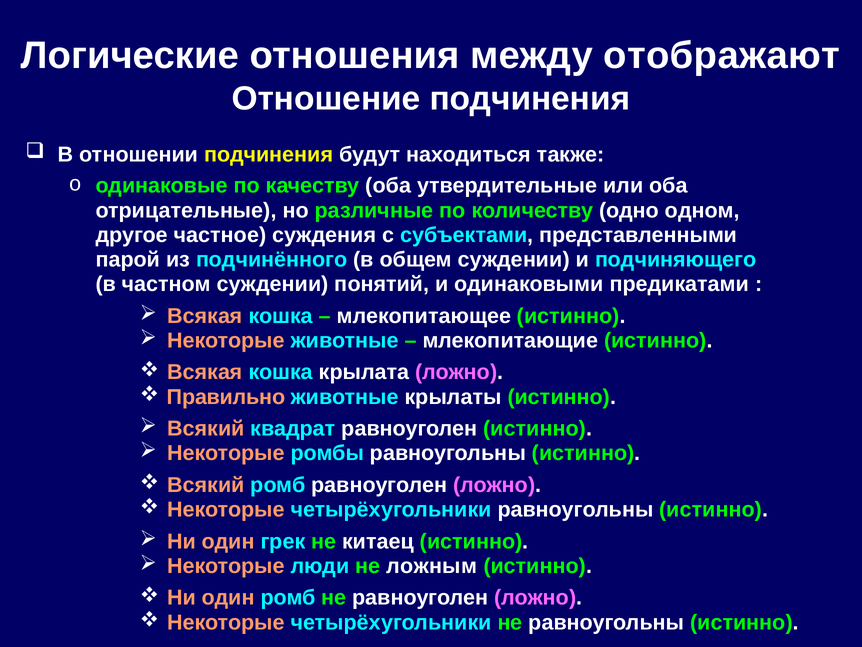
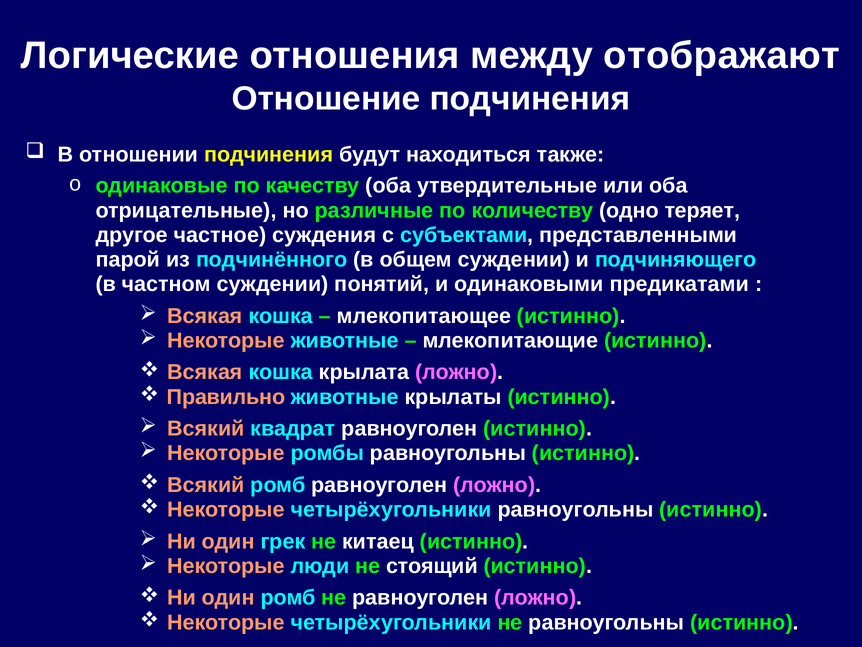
одном: одном -> теряет
ложным: ложным -> стоящий
